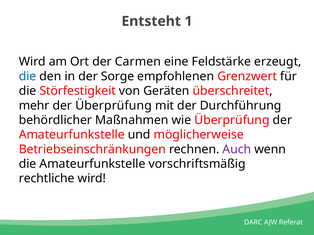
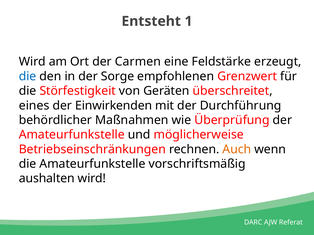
mehr: mehr -> eines
der Überprüfung: Überprüfung -> Einwirkenden
Auch colour: purple -> orange
rechtliche: rechtliche -> aushalten
